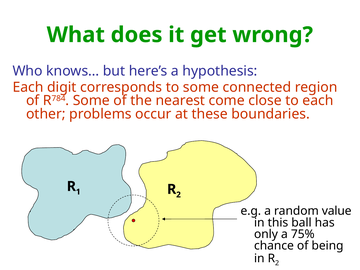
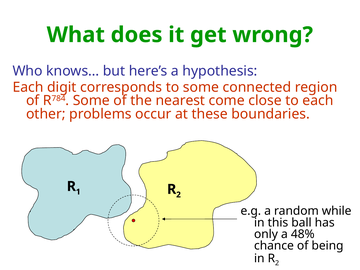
value: value -> while
75%: 75% -> 48%
